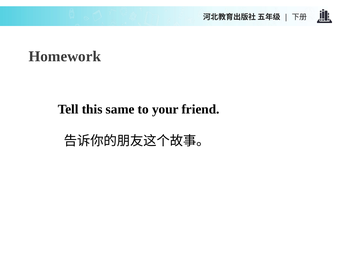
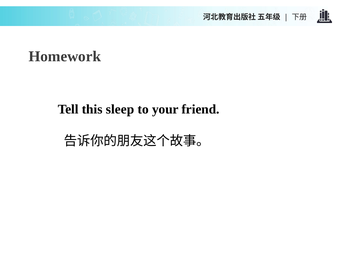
same: same -> sleep
